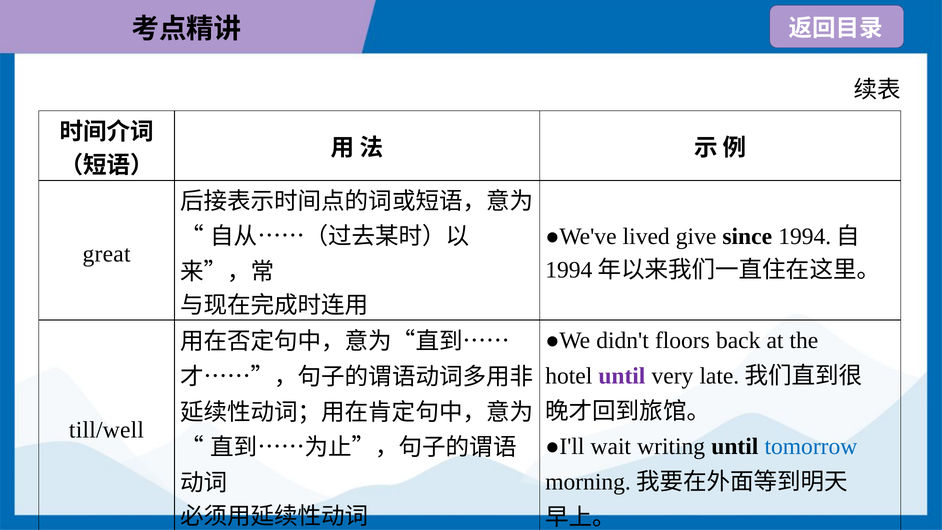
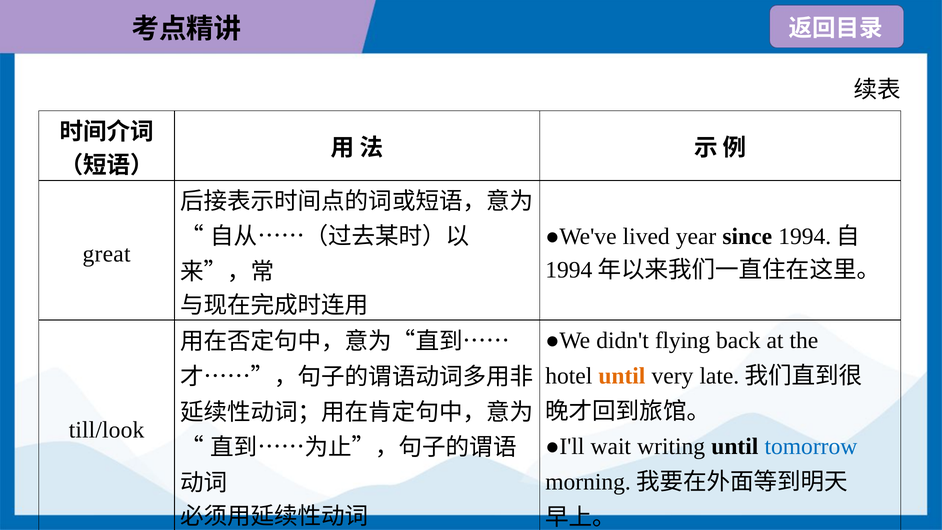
give: give -> year
floors: floors -> flying
until at (622, 376) colour: purple -> orange
till/well: till/well -> till/look
